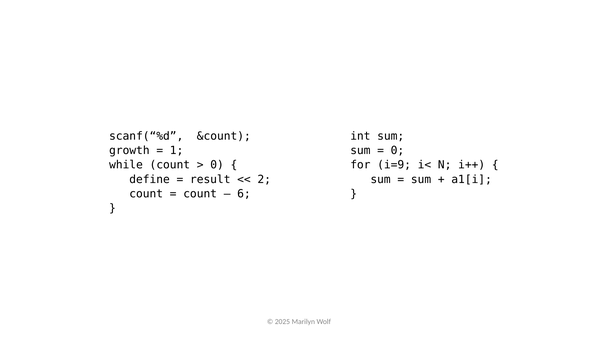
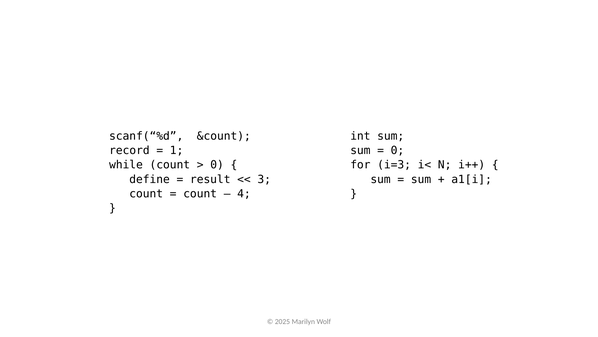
growth: growth -> record
i=9: i=9 -> i=3
2: 2 -> 3
6: 6 -> 4
